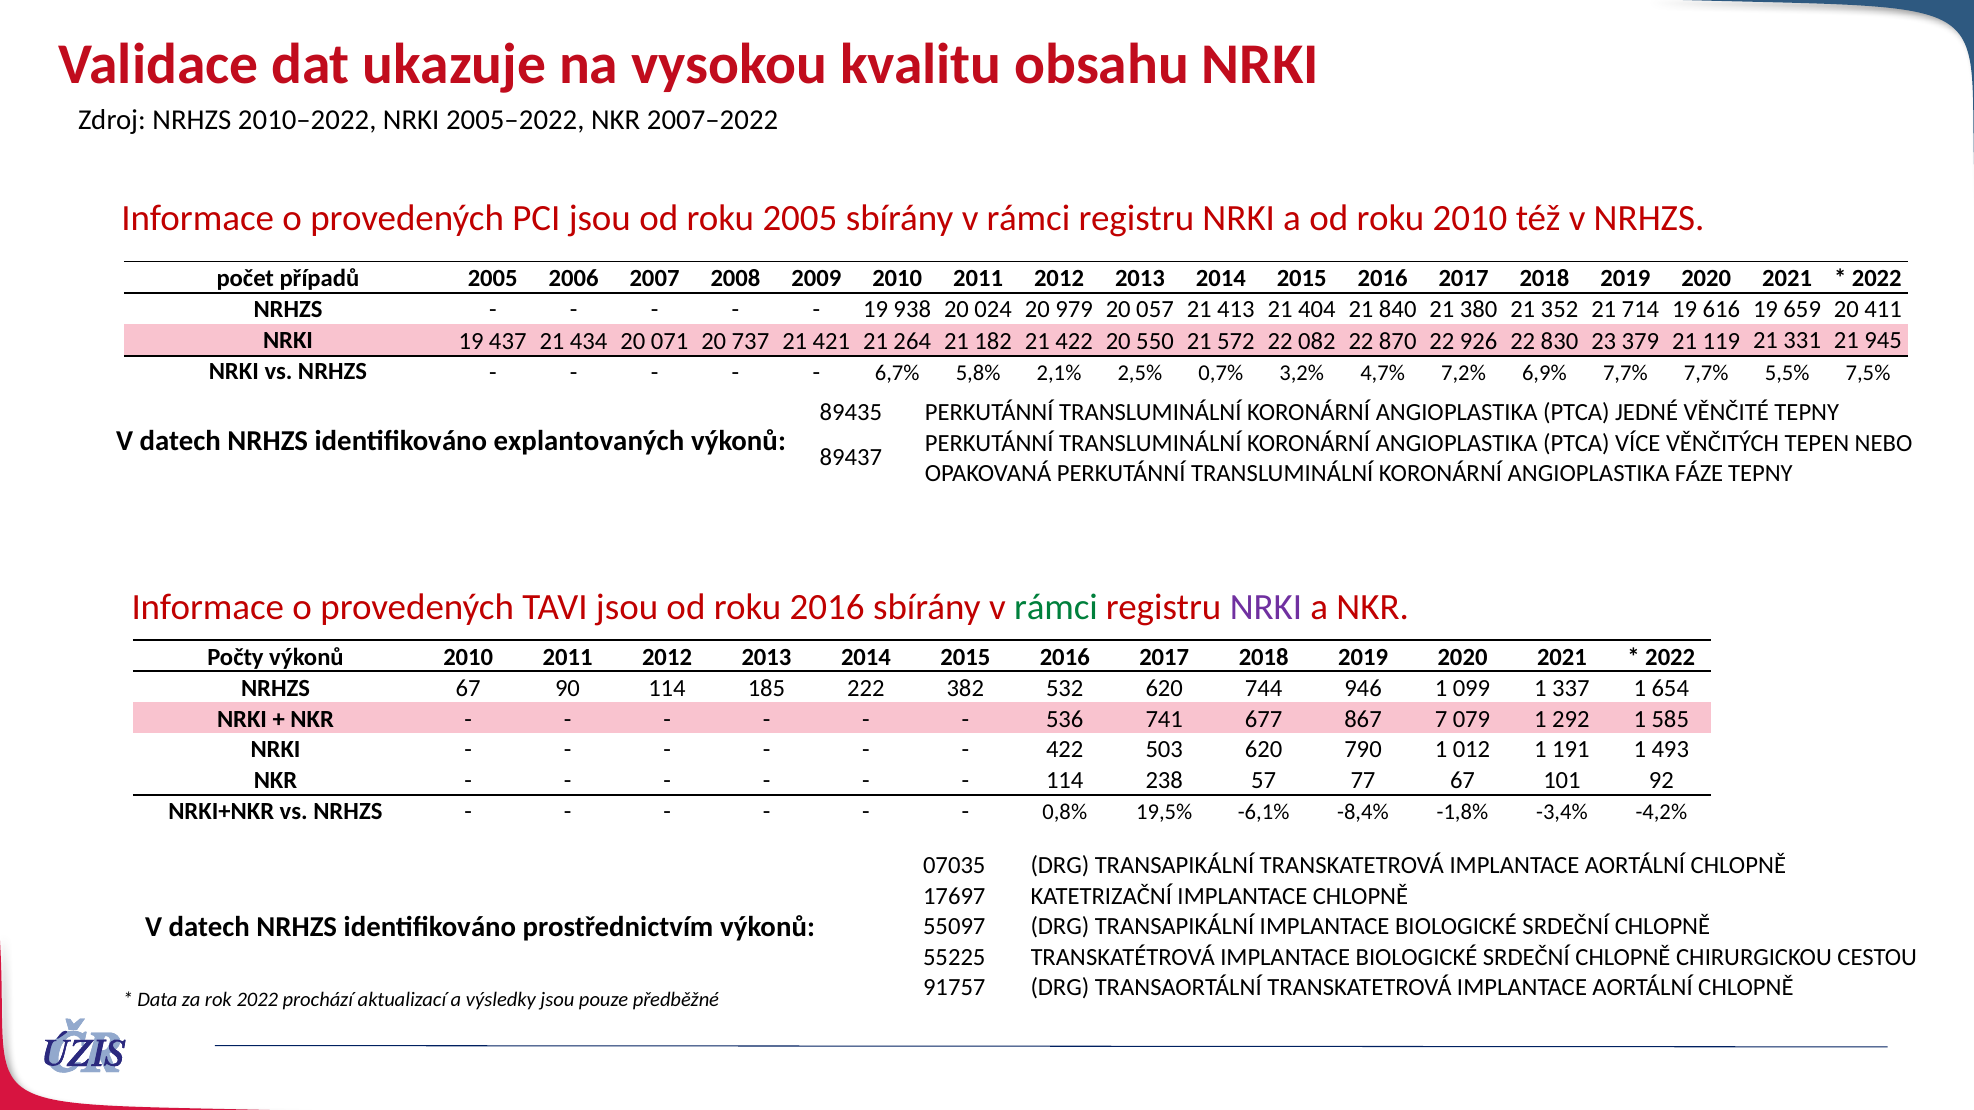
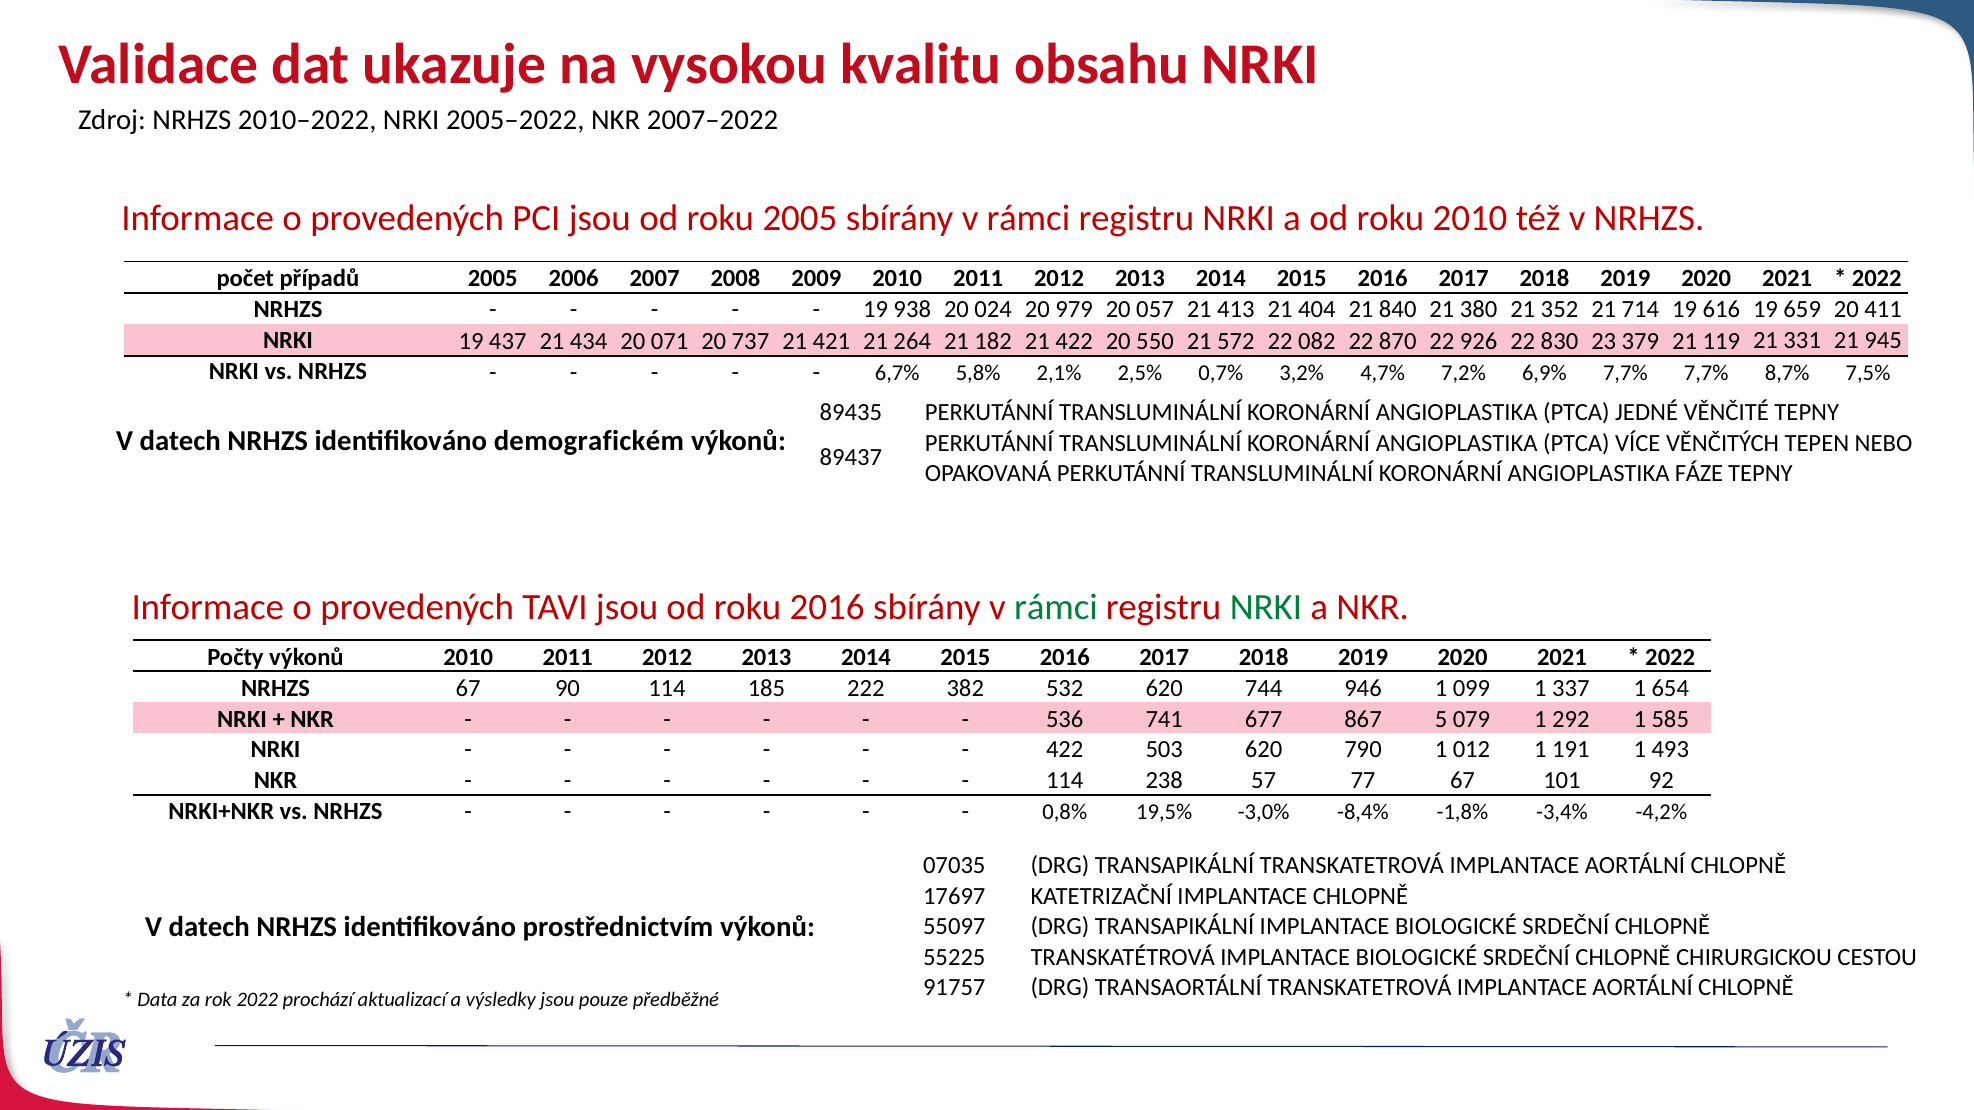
5,5%: 5,5% -> 8,7%
explantovaných: explantovaných -> demografickém
NRKI at (1266, 607) colour: purple -> green
7: 7 -> 5
-6,1%: -6,1% -> -3,0%
